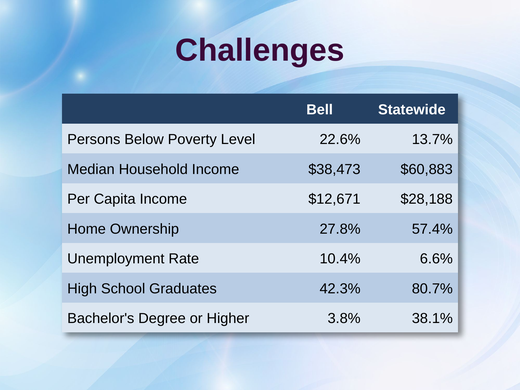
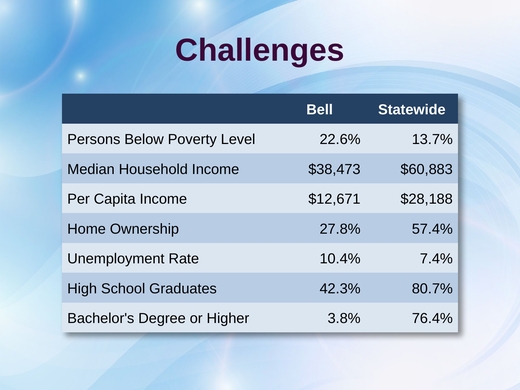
6.6%: 6.6% -> 7.4%
38.1%: 38.1% -> 76.4%
